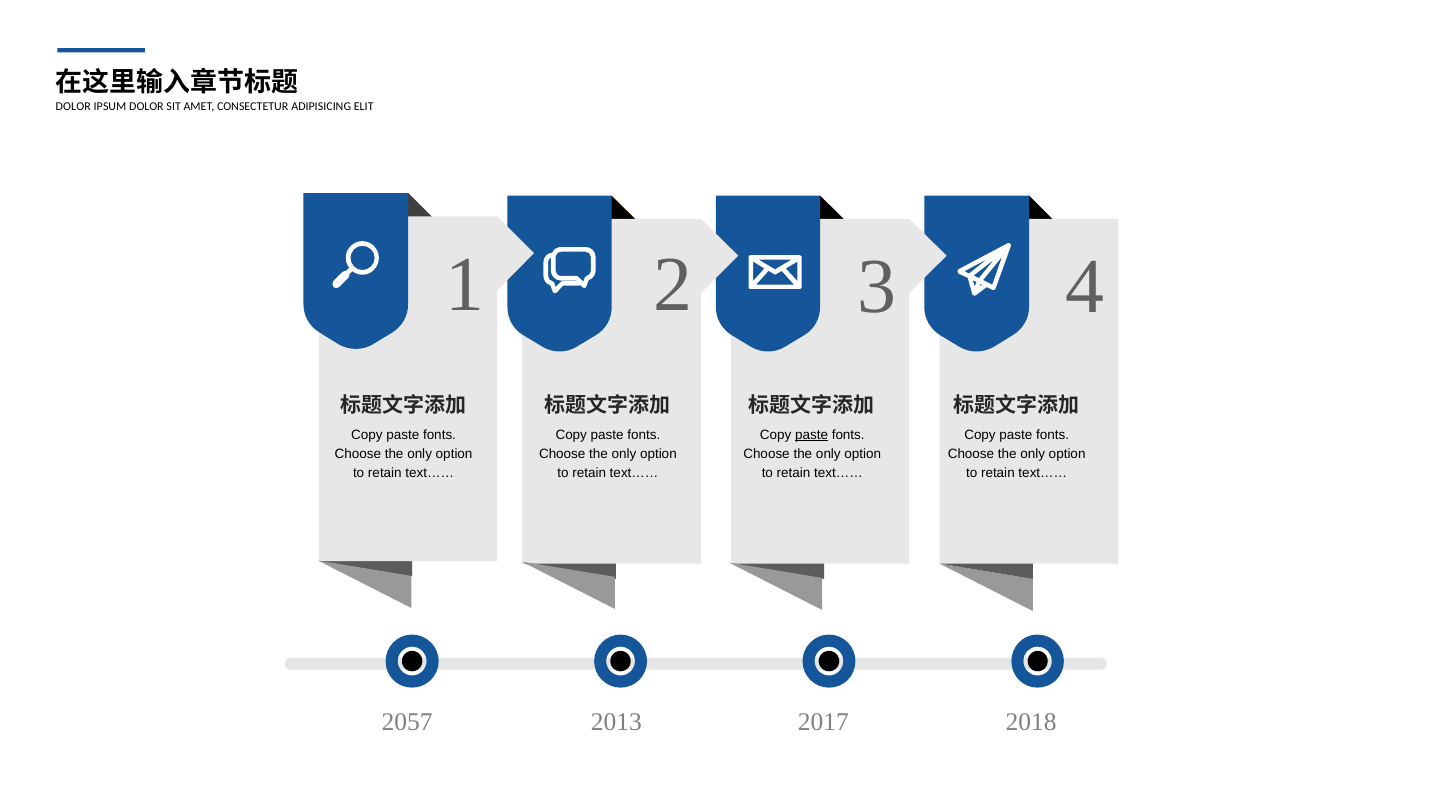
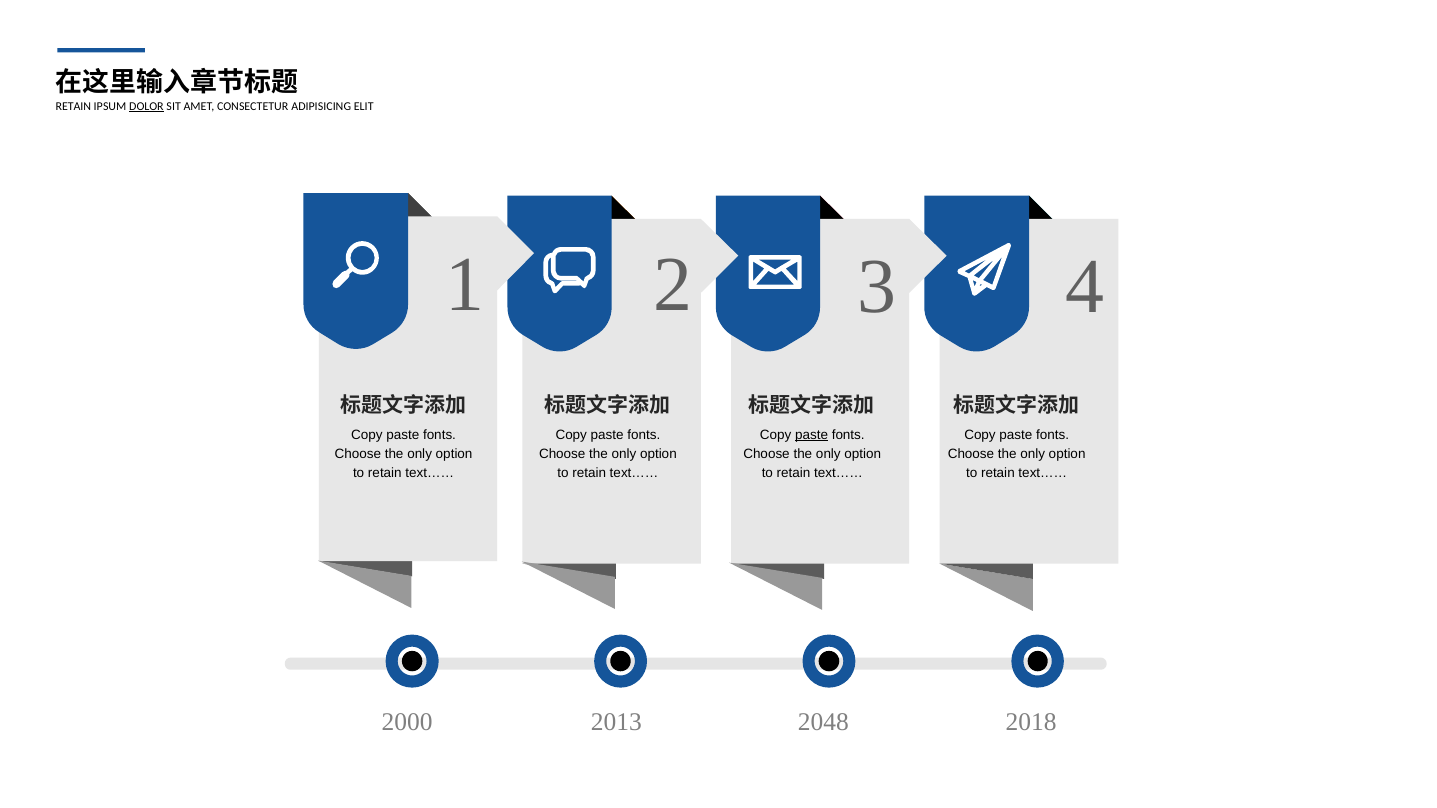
DOLOR at (73, 106): DOLOR -> RETAIN
DOLOR at (146, 106) underline: none -> present
2057: 2057 -> 2000
2017: 2017 -> 2048
